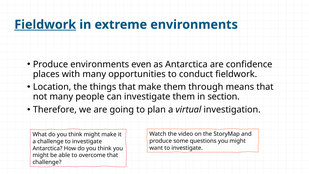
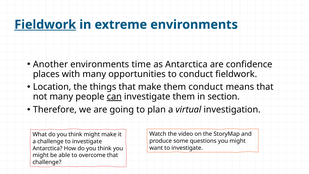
Produce at (51, 64): Produce -> Another
even: even -> time
them through: through -> conduct
can underline: none -> present
